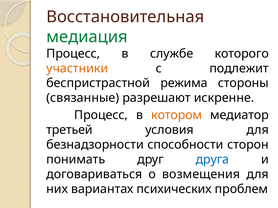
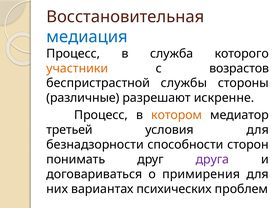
медиация colour: green -> blue
службе: службе -> служба
подлежит: подлежит -> возрастов
режима: режима -> службы
связанные: связанные -> различные
друга colour: blue -> purple
возмещения: возмещения -> примирения
